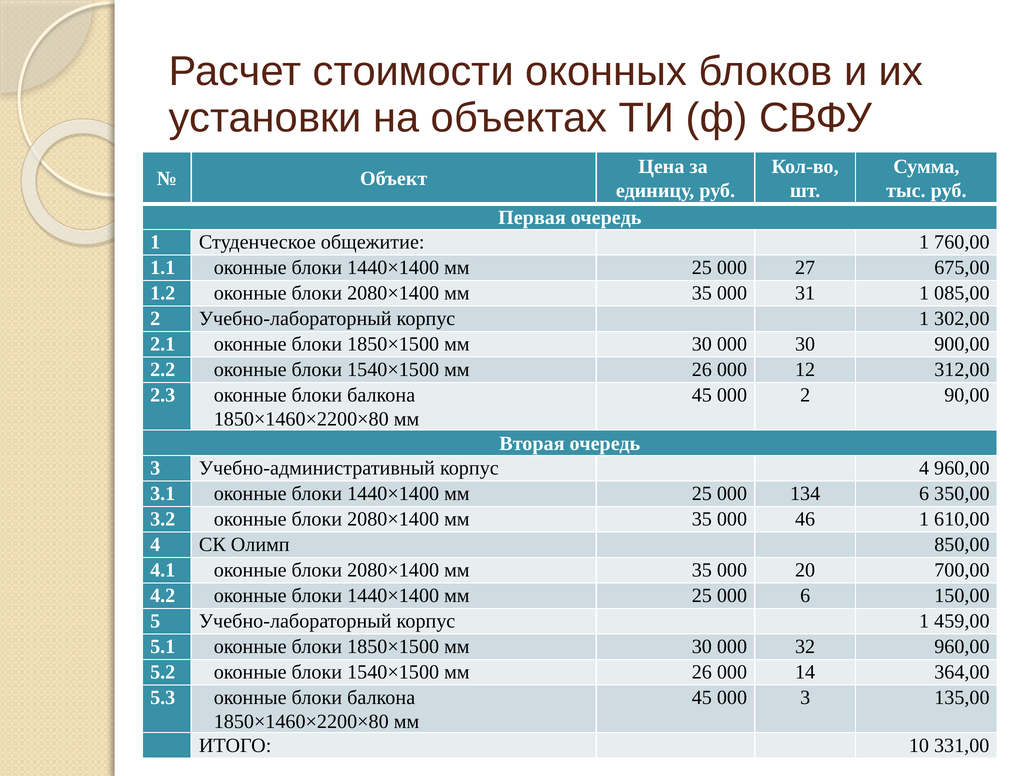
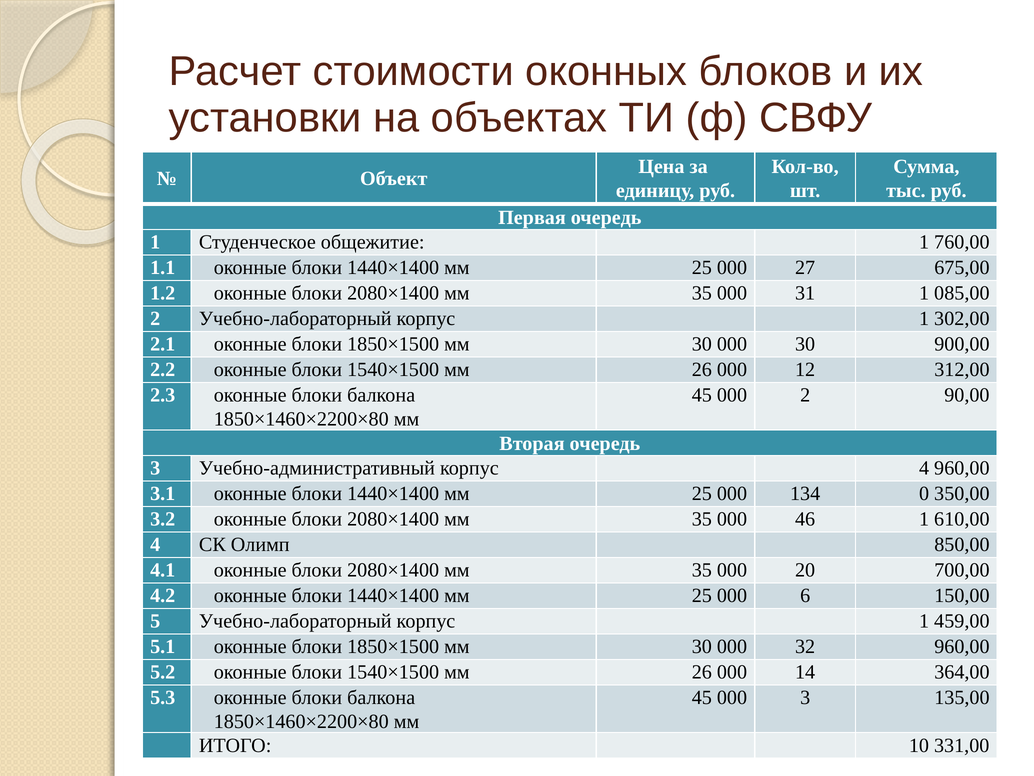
134 6: 6 -> 0
